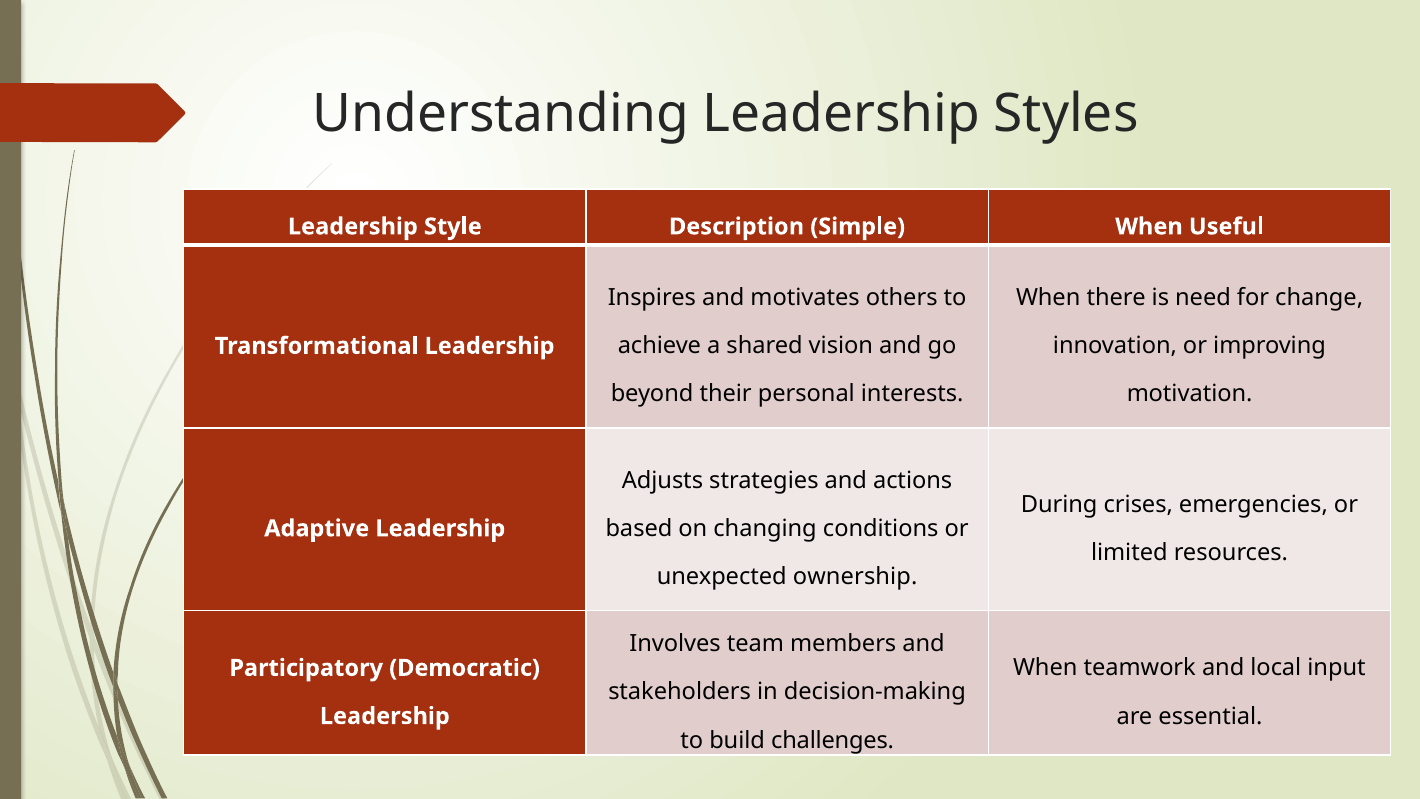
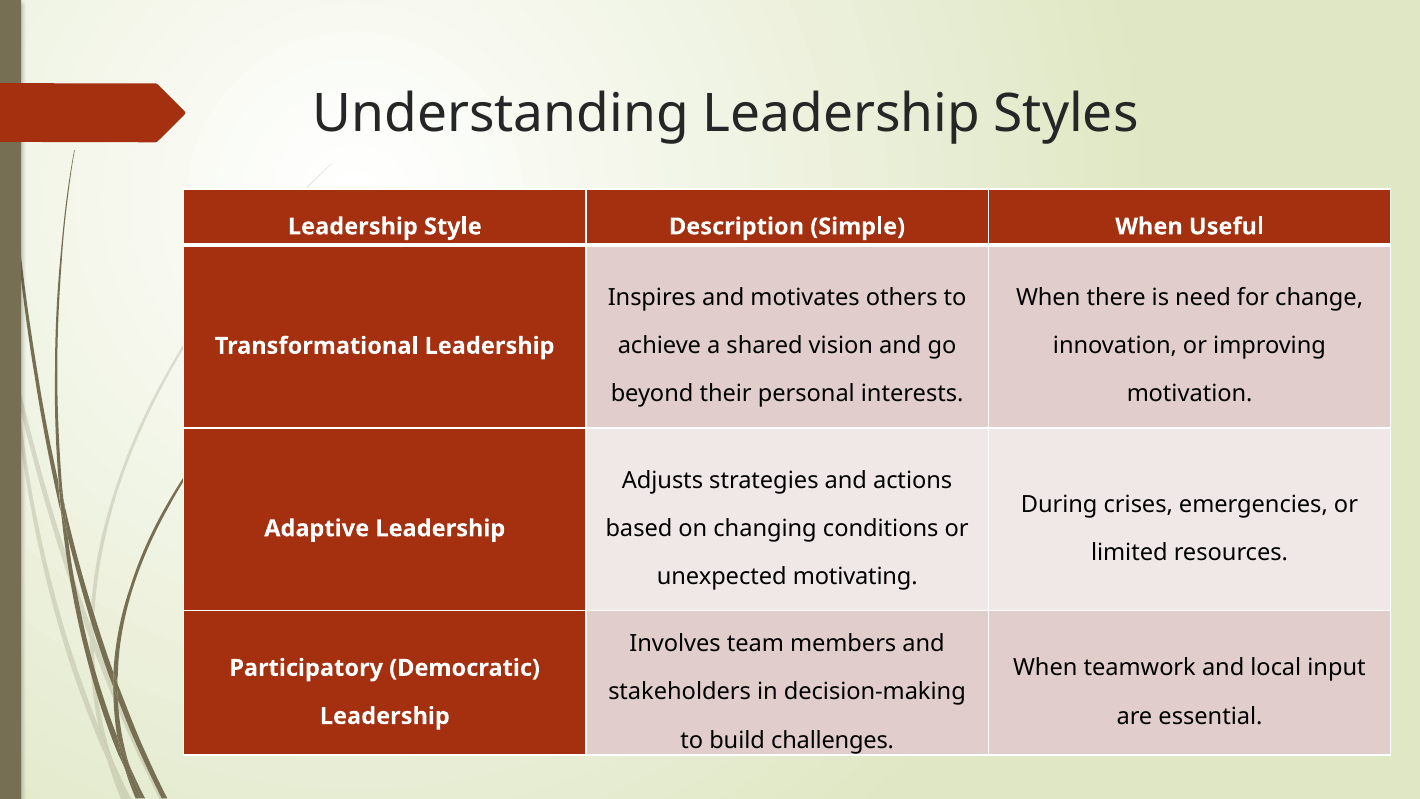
ownership: ownership -> motivating
